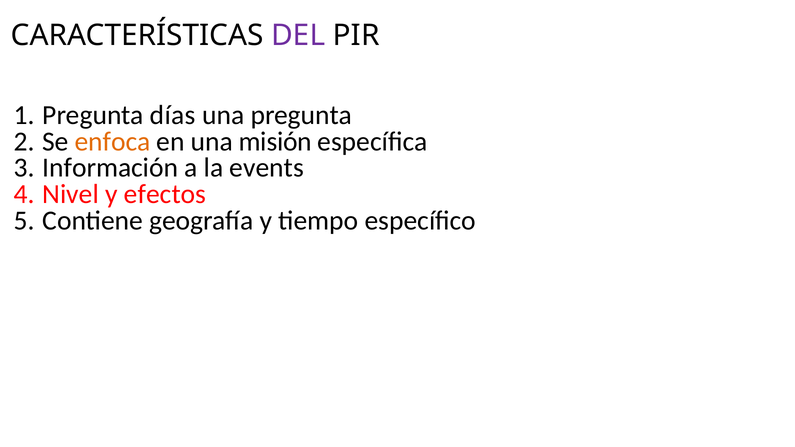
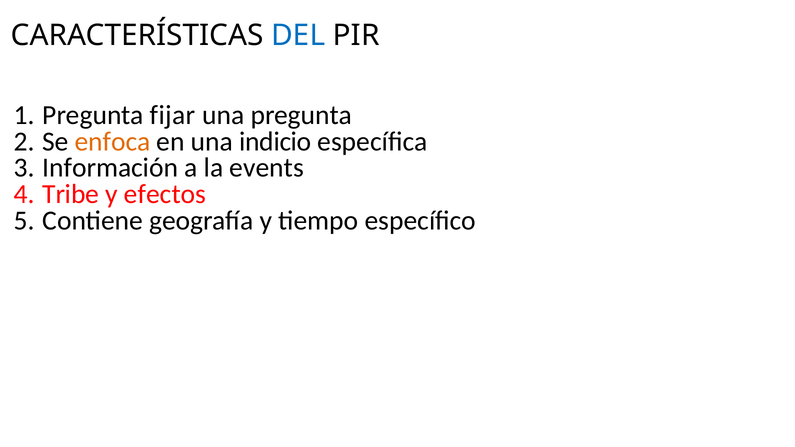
DEL colour: purple -> blue
días: días -> fijar
misión: misión -> indicio
Nivel: Nivel -> Tribe
